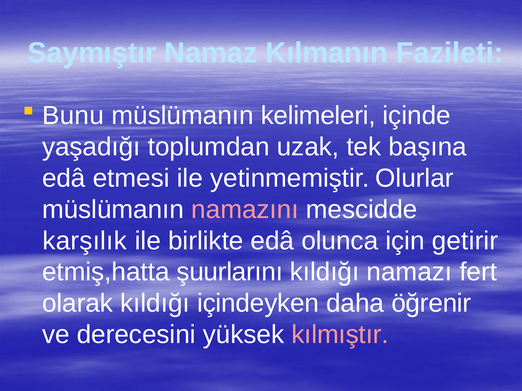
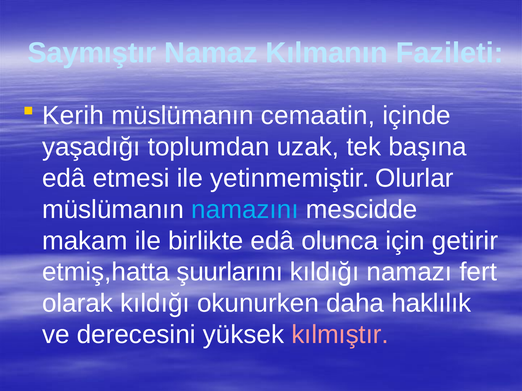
Bunu: Bunu -> Kerih
kelimeleri: kelimeleri -> cemaatin
namazını colour: pink -> light blue
karşılık: karşılık -> makam
içindeyken: içindeyken -> okunurken
öğrenir: öğrenir -> haklılık
